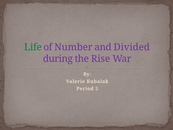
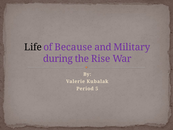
Life colour: green -> black
Number: Number -> Because
Divided: Divided -> Military
